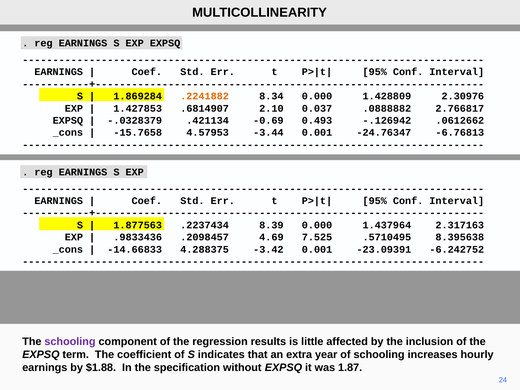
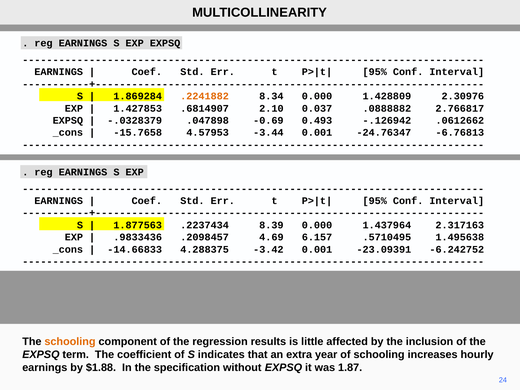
.421134: .421134 -> .047898
7.525: 7.525 -> 6.157
8.395638: 8.395638 -> 1.495638
schooling at (70, 342) colour: purple -> orange
